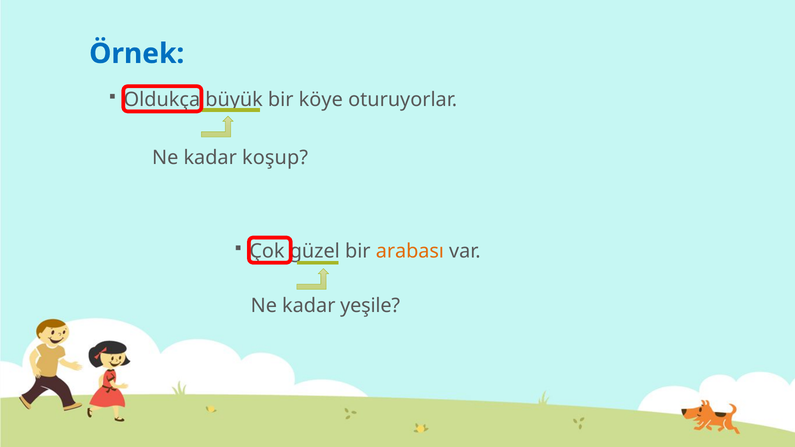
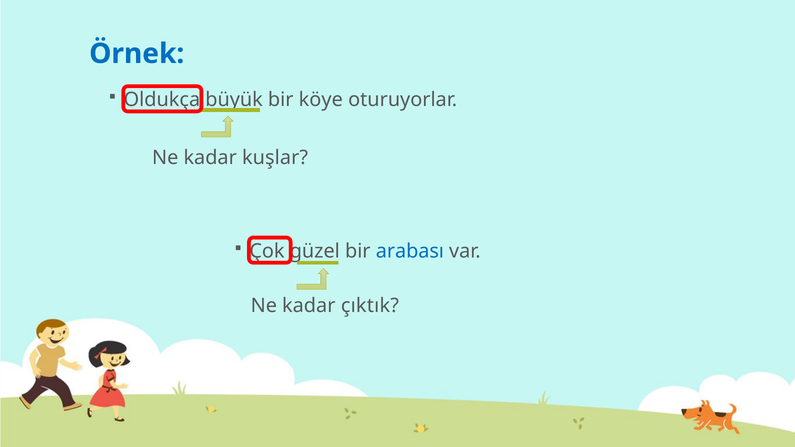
koşup: koşup -> kuşlar
arabası colour: orange -> blue
yeşile: yeşile -> çıktık
